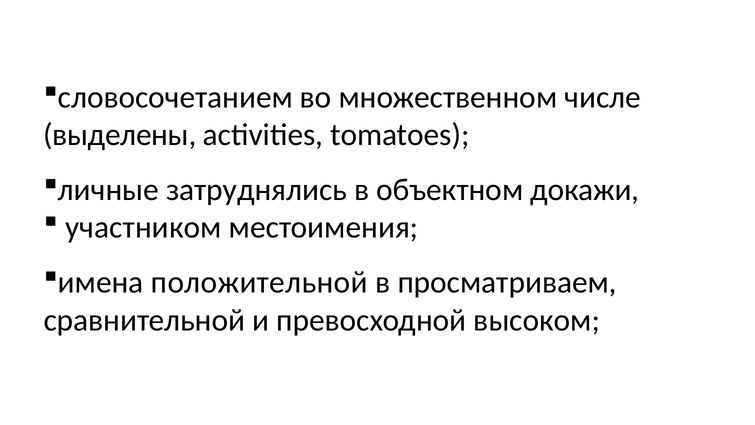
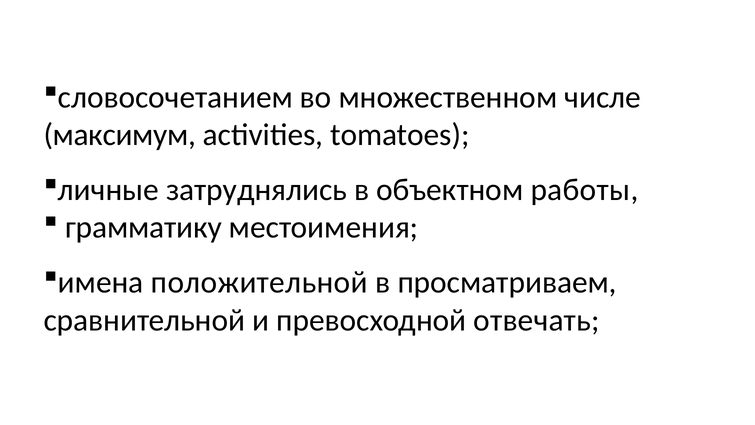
выделены: выделены -> максимум
докажи: докажи -> работы
участником: участником -> грамматику
высоком: высоком -> отвечать
